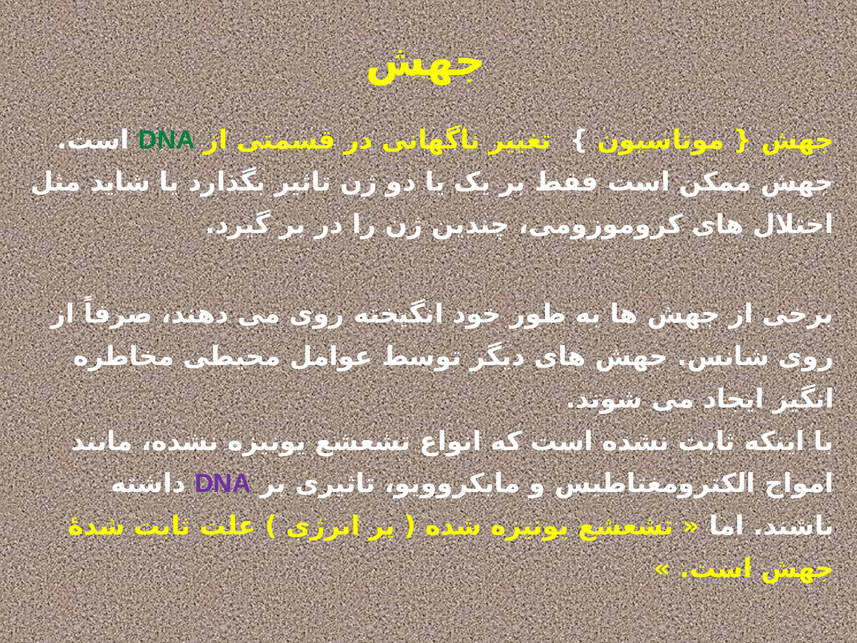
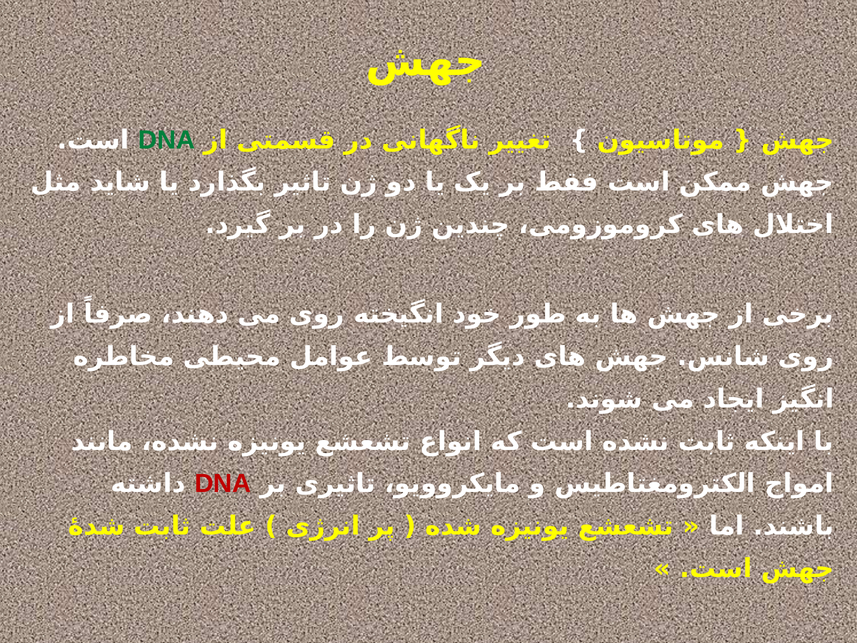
DNA at (223, 484) colour: purple -> red
